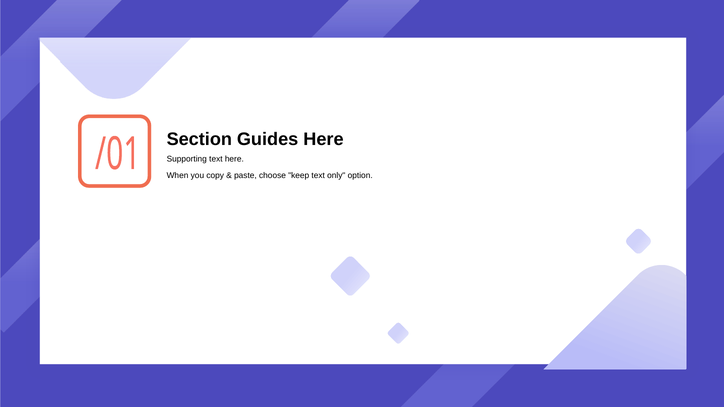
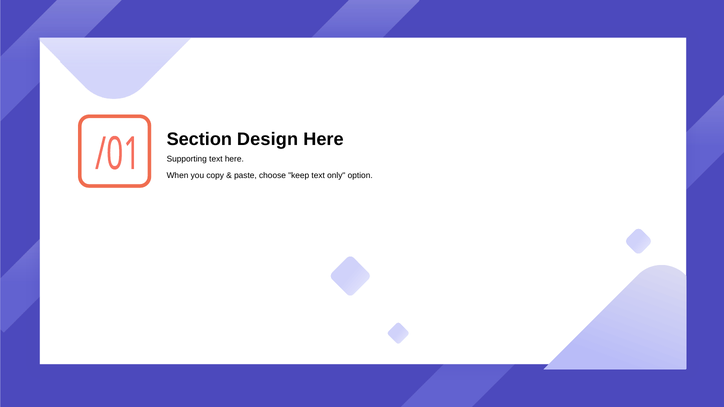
Guides: Guides -> Design
